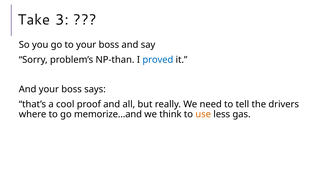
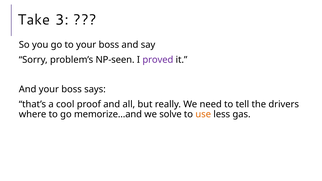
NP-than: NP-than -> NP-seen
proved colour: blue -> purple
think: think -> solve
